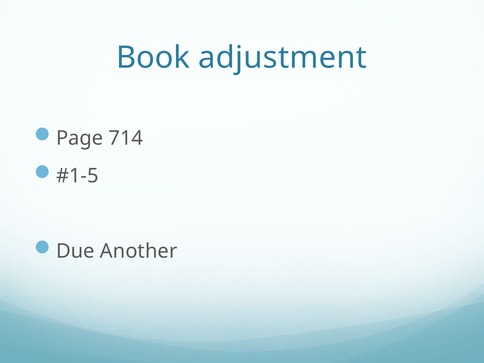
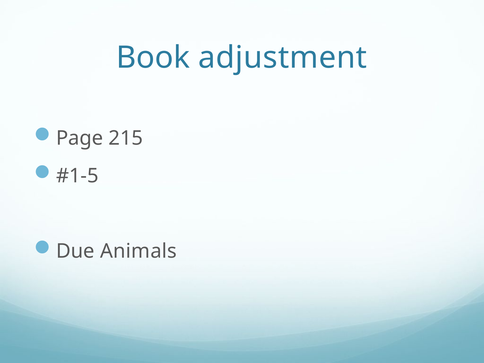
714: 714 -> 215
Another: Another -> Animals
